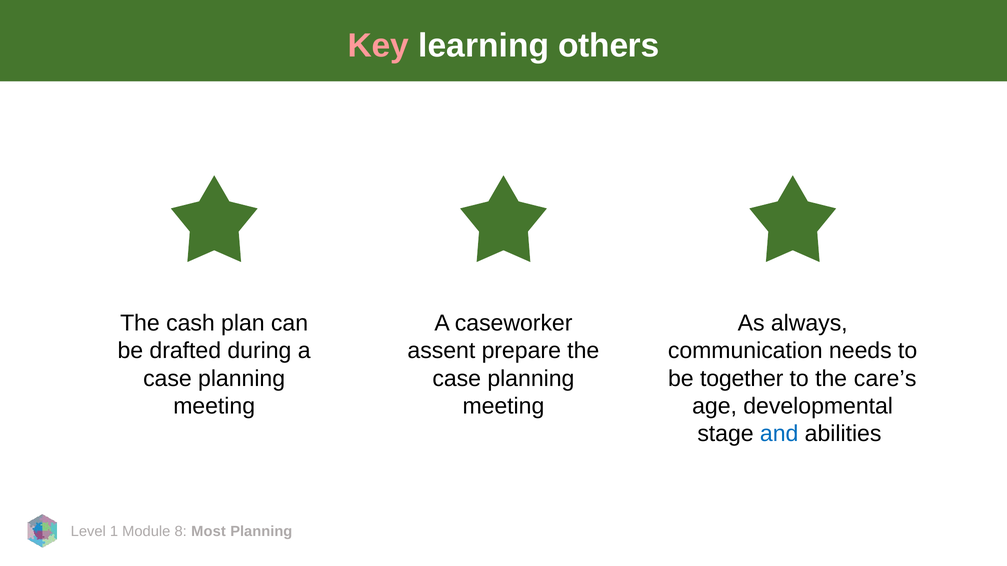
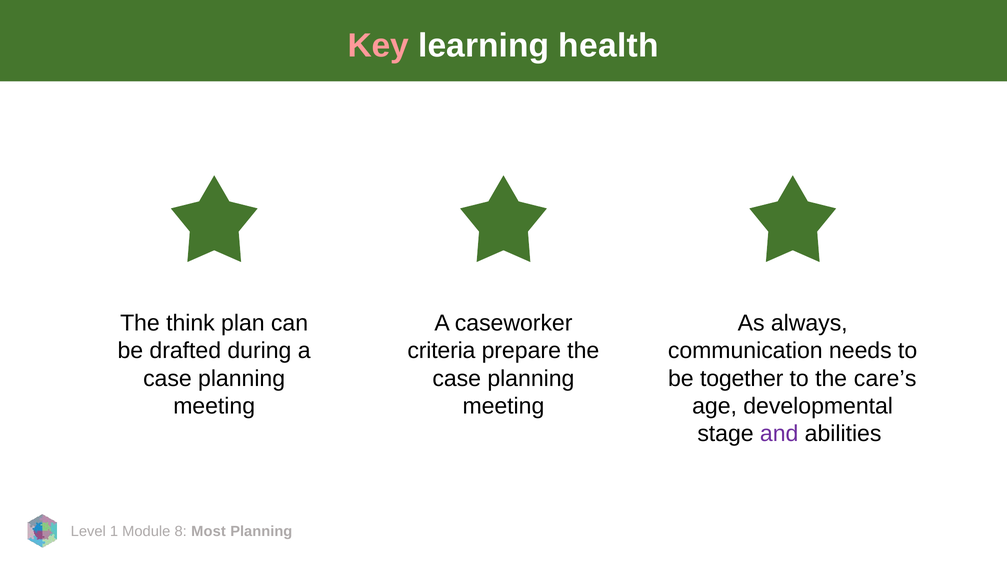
others: others -> health
cash: cash -> think
assent: assent -> criteria
and colour: blue -> purple
